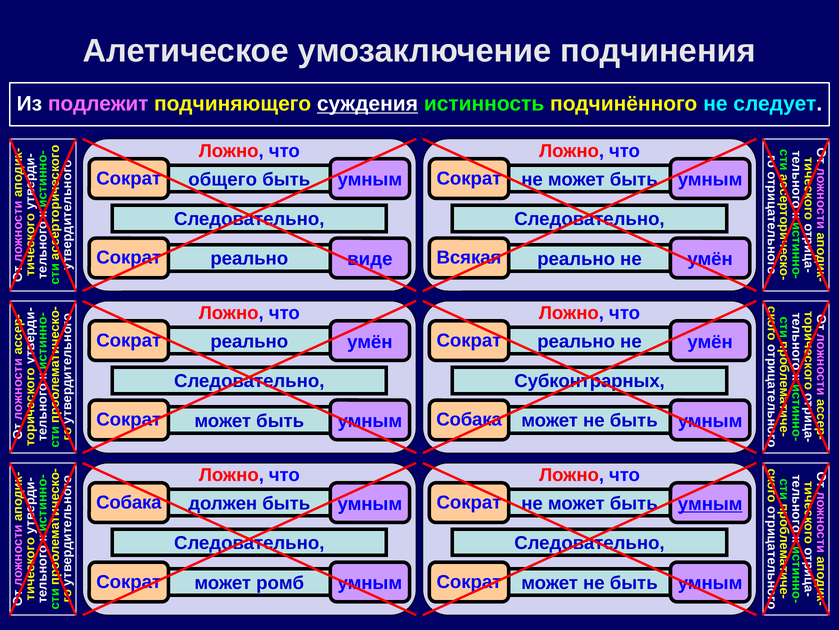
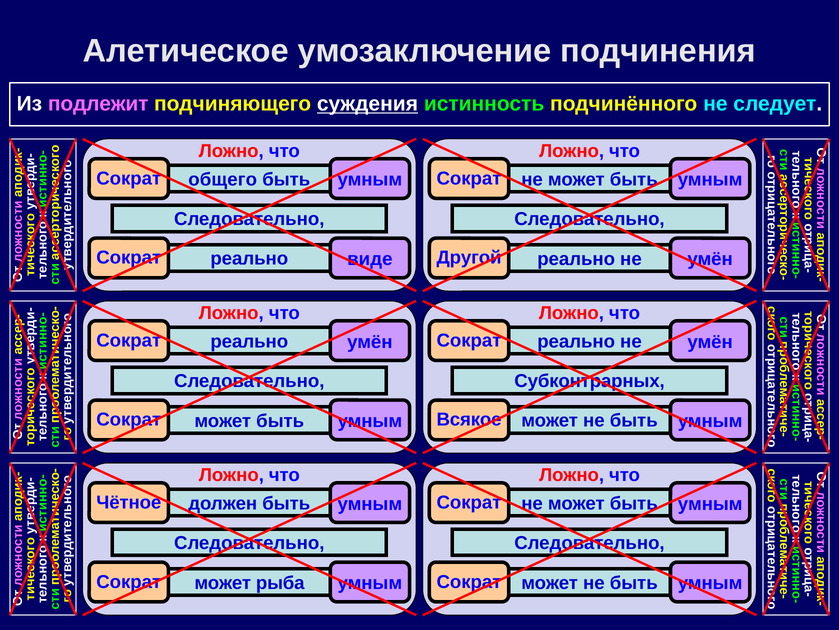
Всякая: Всякая -> Другой
Собака at (469, 419): Собака -> Всякое
Собака at (129, 502): Собака -> Чётное
умным at (710, 503) underline: present -> none
ромб: ромб -> рыба
